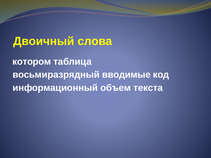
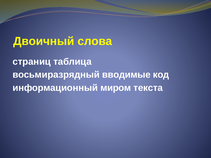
котором: котором -> страниц
объем: объем -> миром
